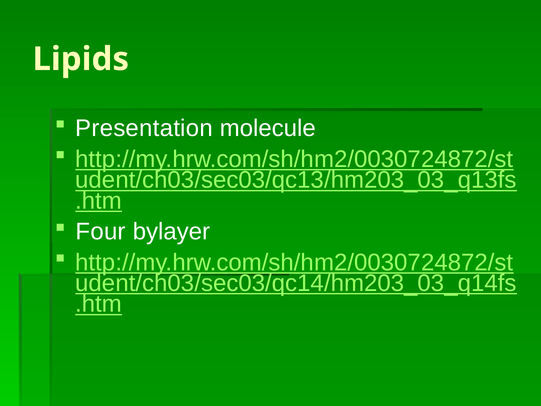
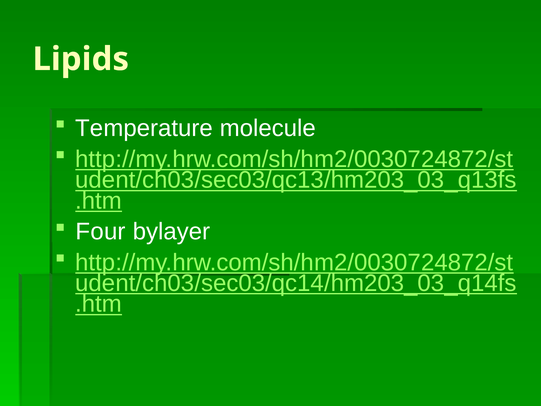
Presentation: Presentation -> Temperature
